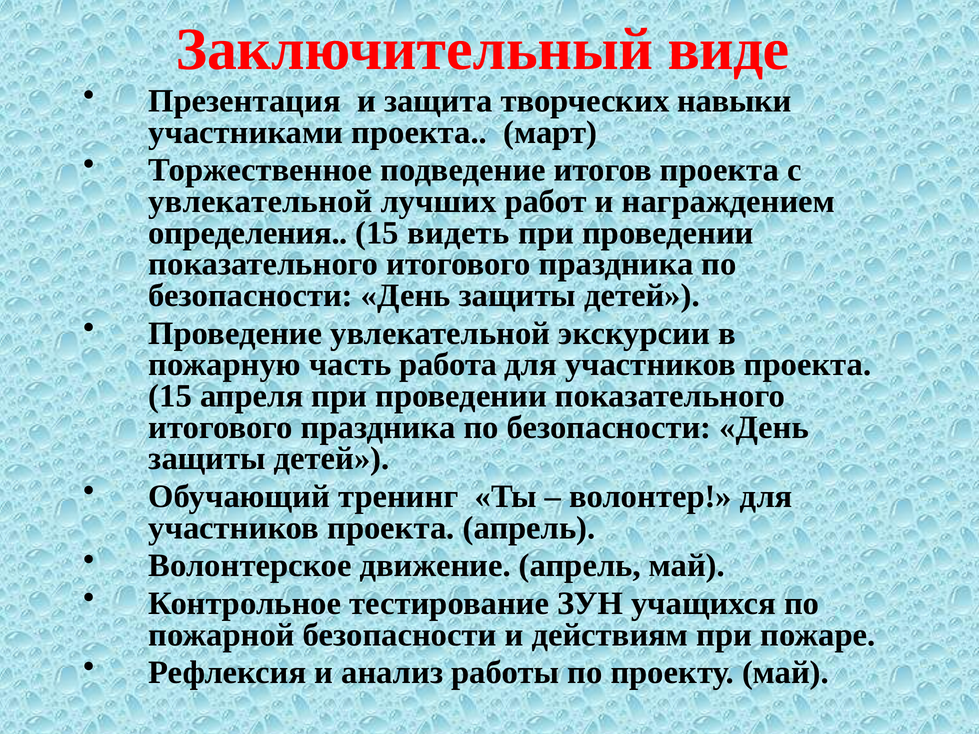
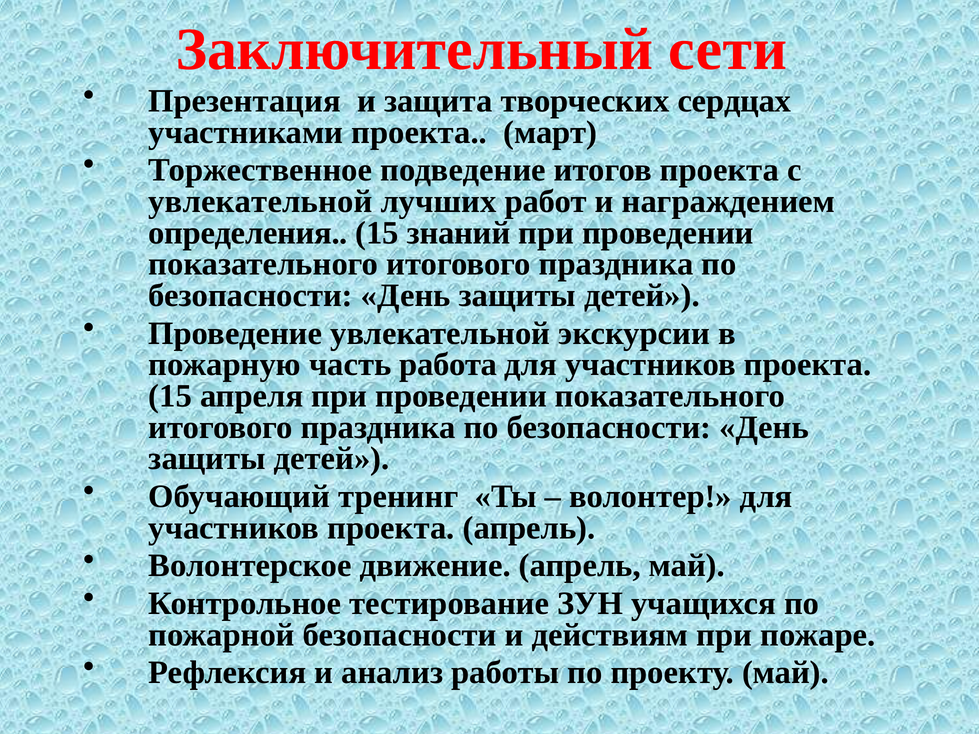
виде: виде -> сети
навыки: навыки -> сердцах
видеть: видеть -> знаний
